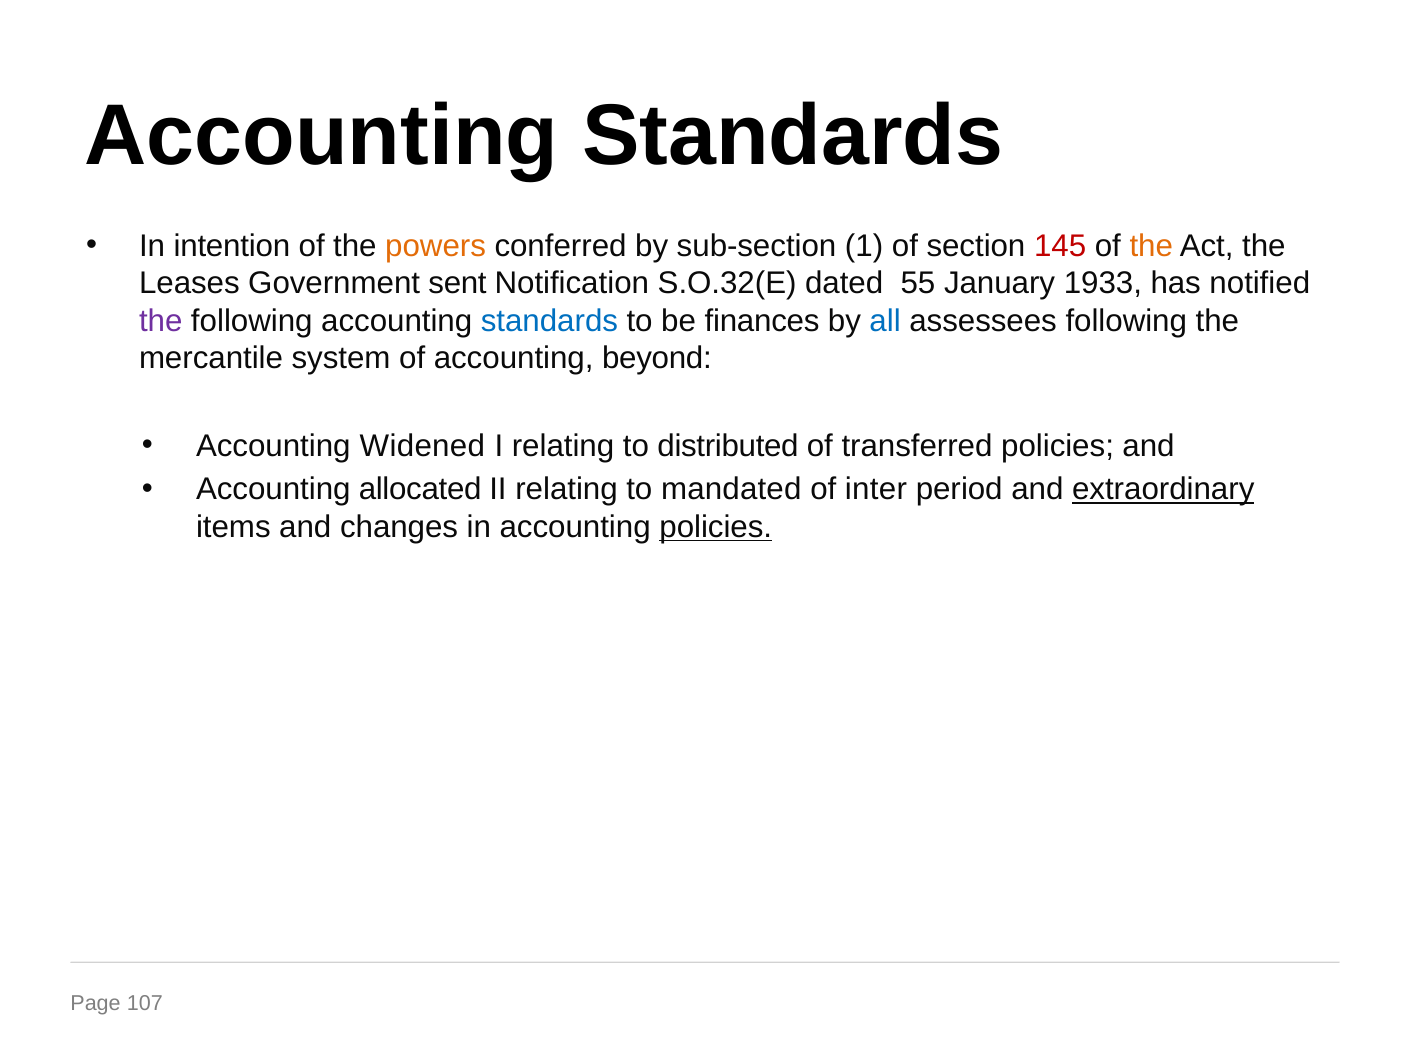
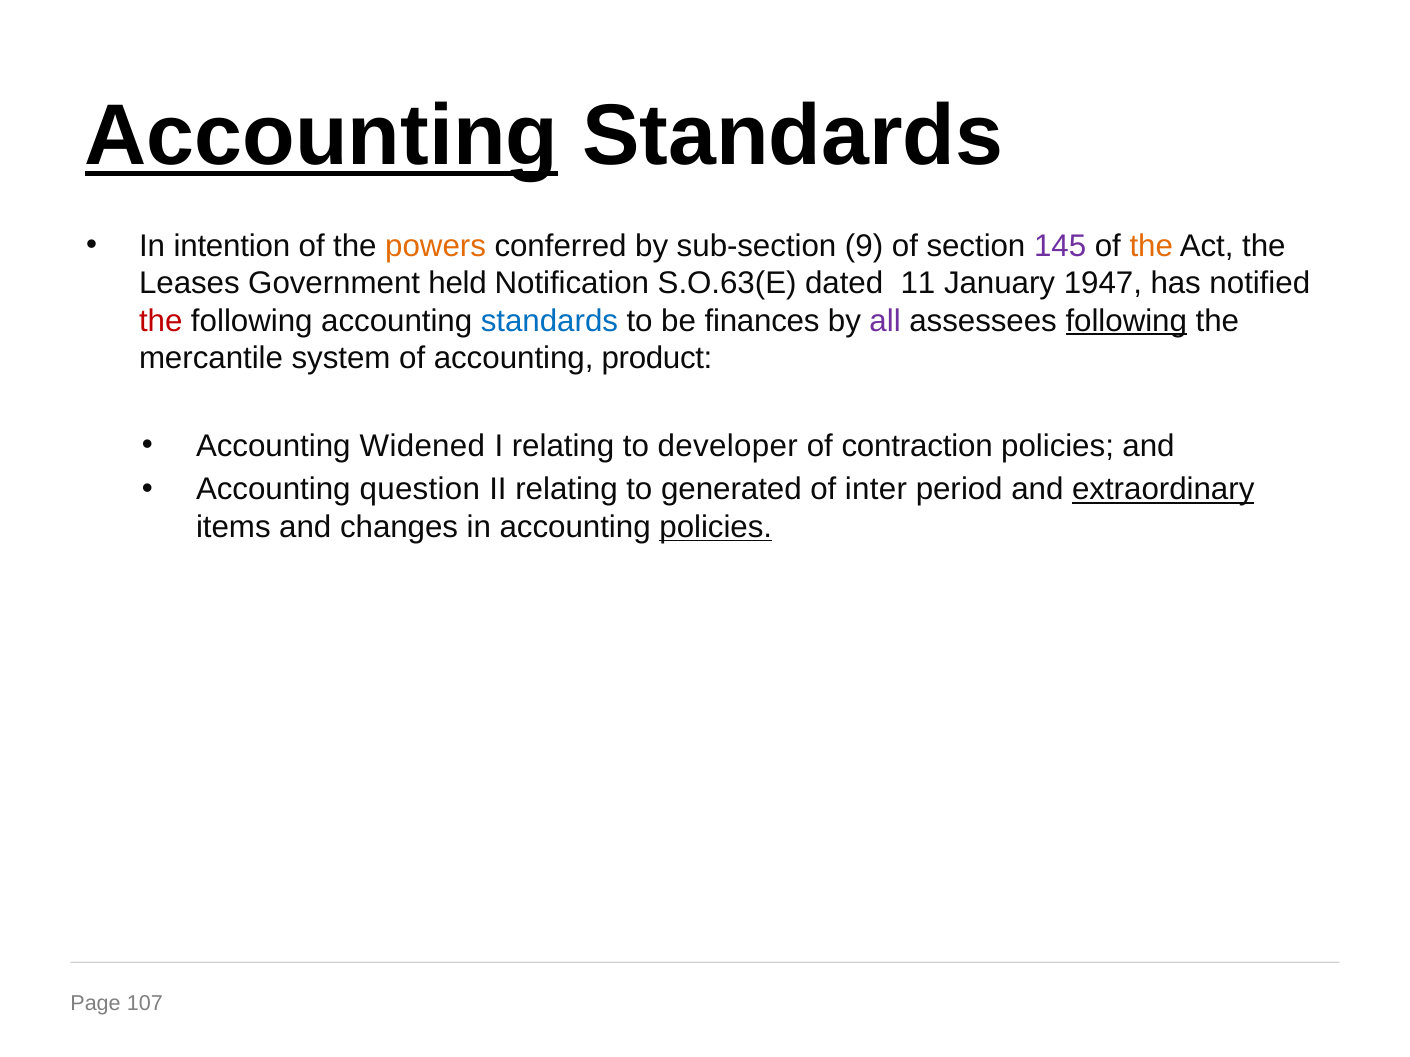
Accounting at (321, 136) underline: none -> present
1: 1 -> 9
145 colour: red -> purple
sent: sent -> held
S.O.32(E: S.O.32(E -> S.O.63(E
55: 55 -> 11
1933: 1933 -> 1947
the at (161, 321) colour: purple -> red
all colour: blue -> purple
following at (1126, 321) underline: none -> present
beyond: beyond -> product
distributed: distributed -> developer
transferred: transferred -> contraction
allocated: allocated -> question
mandated: mandated -> generated
